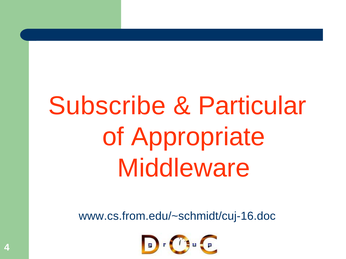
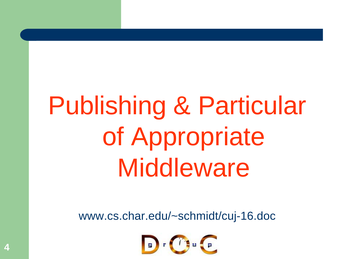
Subscribe: Subscribe -> Publishing
www.cs.from.edu/~schmidt/cuj-16.doc: www.cs.from.edu/~schmidt/cuj-16.doc -> www.cs.char.edu/~schmidt/cuj-16.doc
